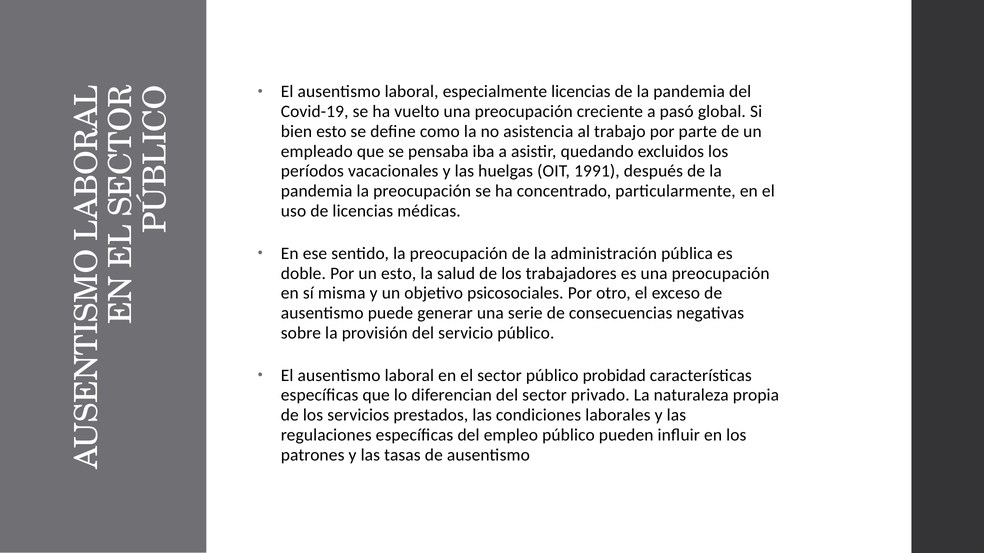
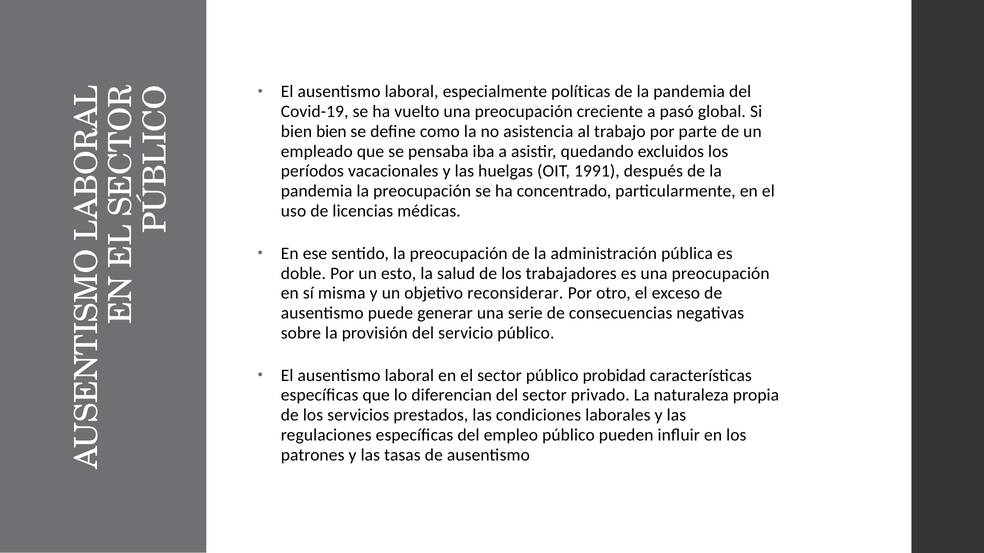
especialmente licencias: licencias -> políticas
bien esto: esto -> bien
psicosociales: psicosociales -> reconsiderar
